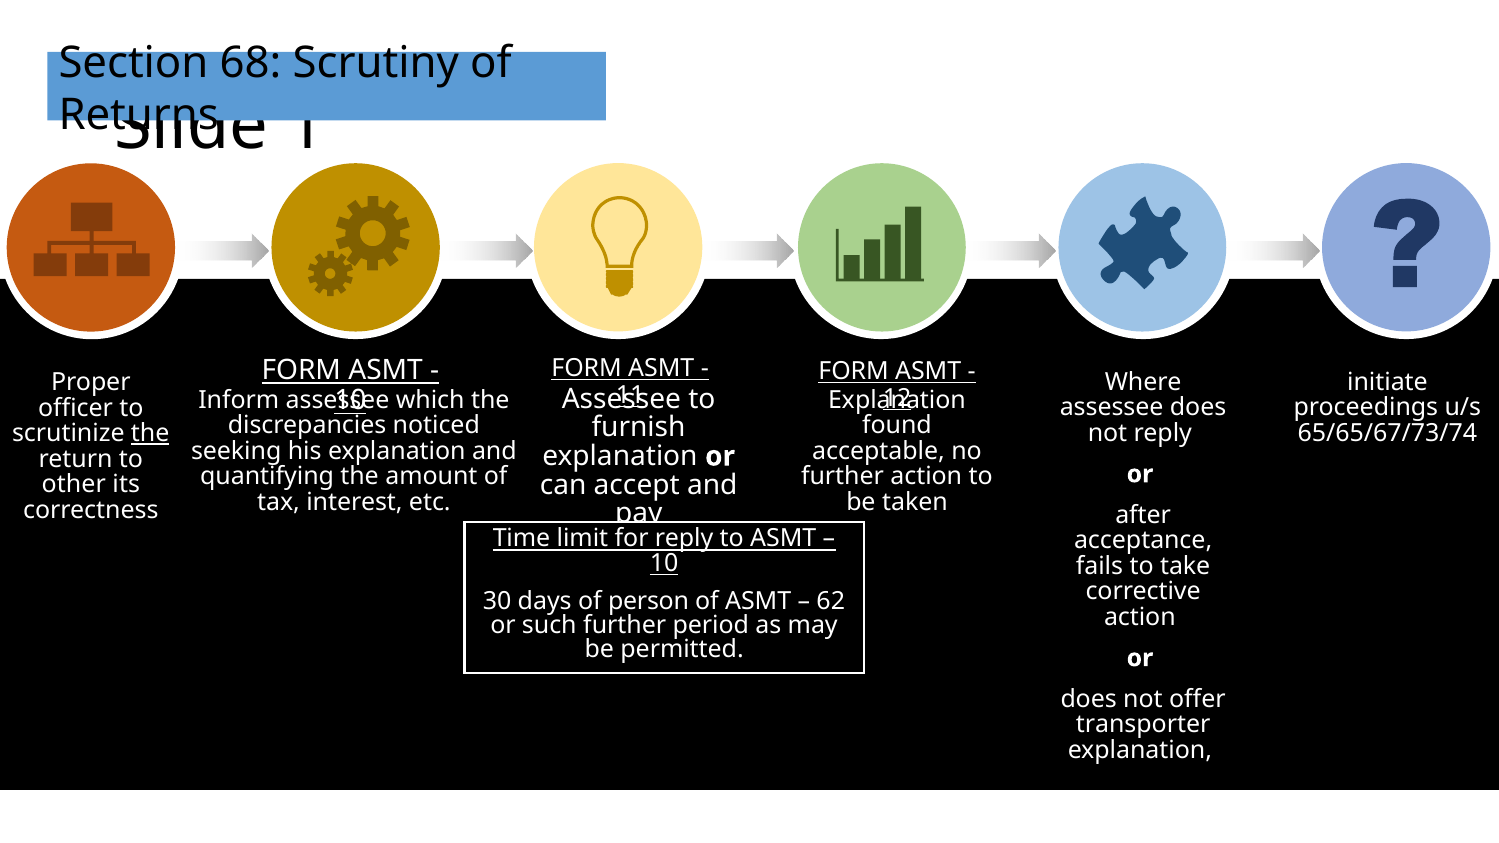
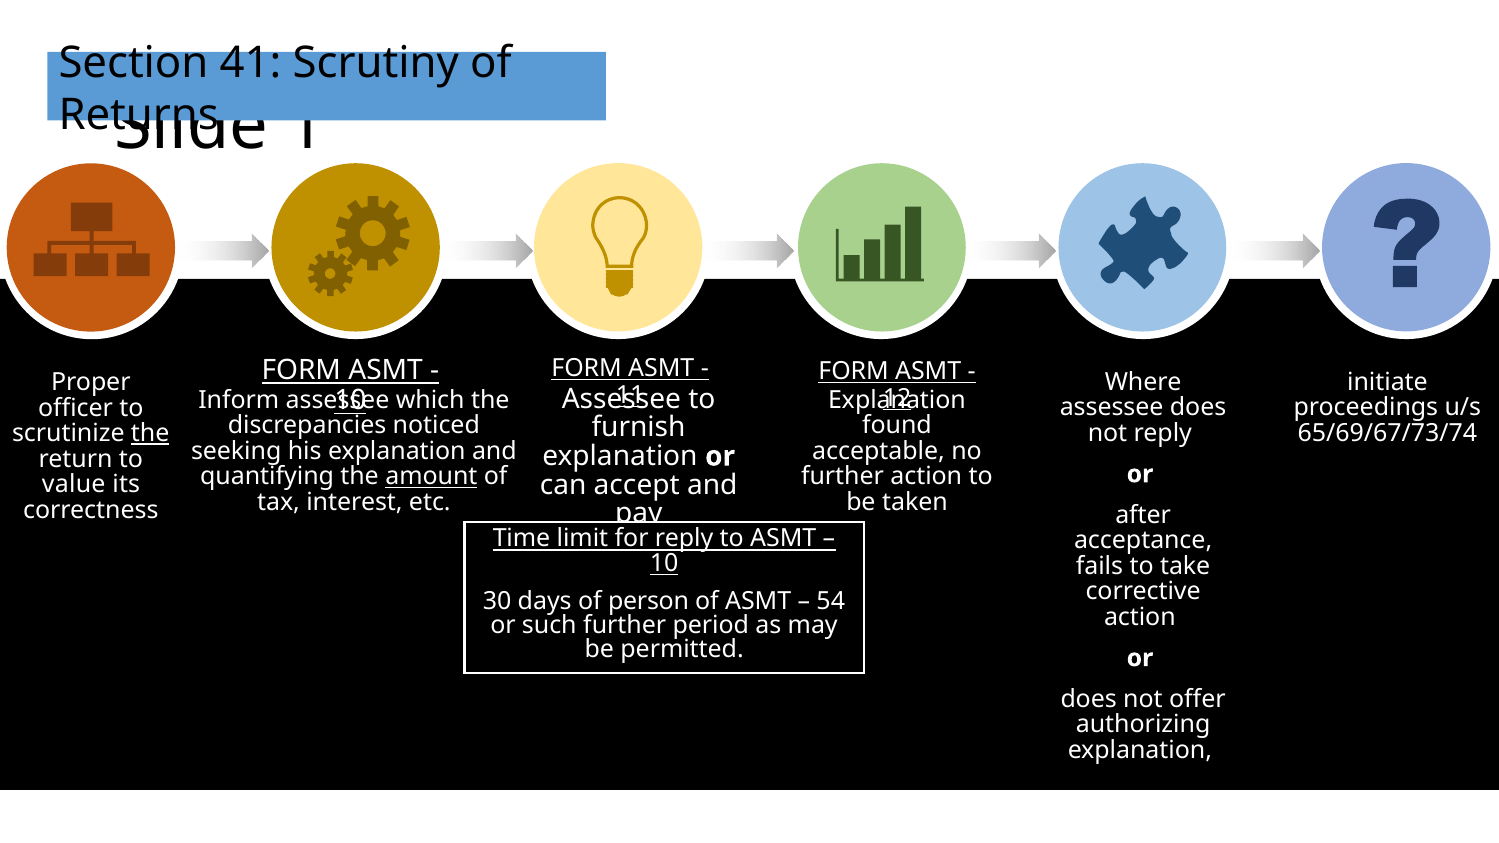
68: 68 -> 41
65/65/67/73/74: 65/65/67/73/74 -> 65/69/67/73/74
amount underline: none -> present
other: other -> value
62: 62 -> 54
transporter: transporter -> authorizing
